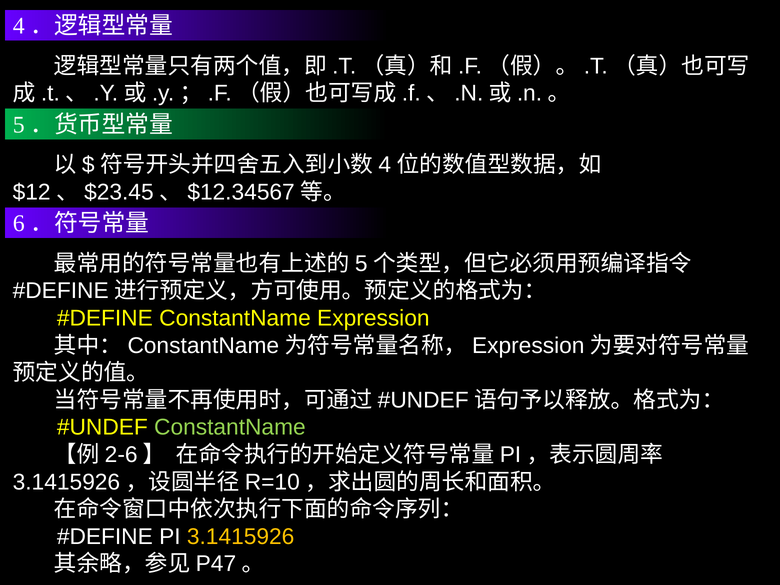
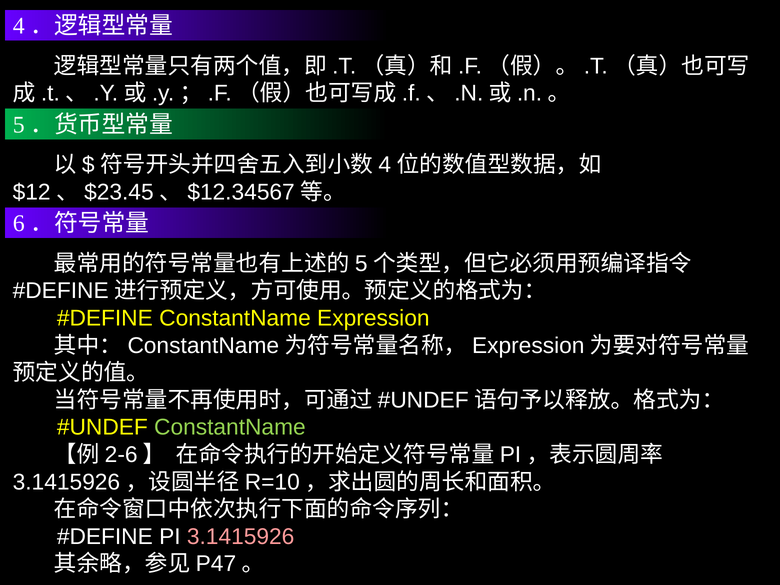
3.1415926 colour: yellow -> pink
